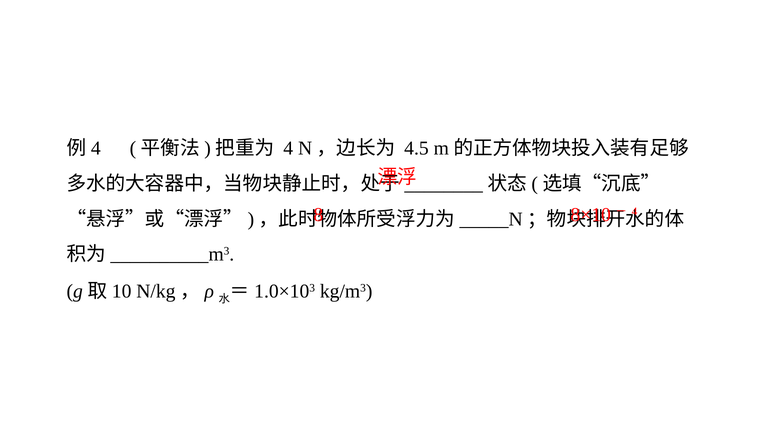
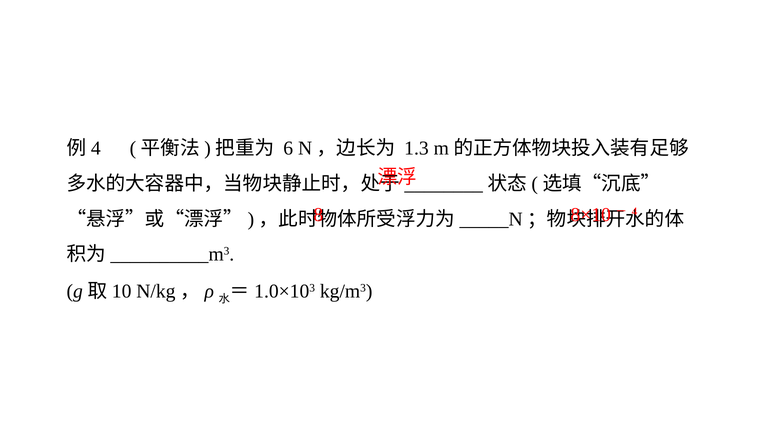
4 at (288, 148): 4 -> 6
4.5: 4.5 -> 1.3
